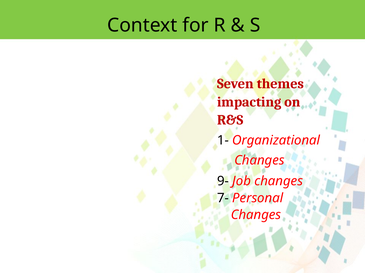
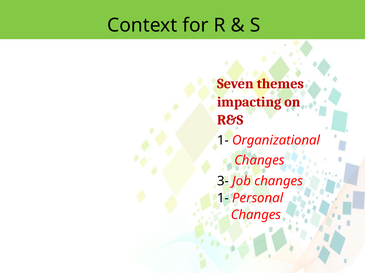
9-: 9- -> 3-
7- at (223, 199): 7- -> 1-
